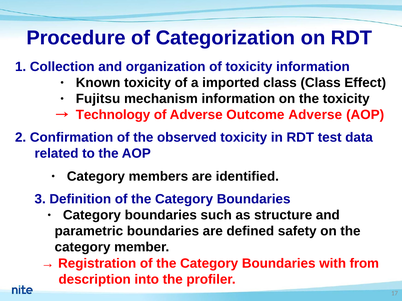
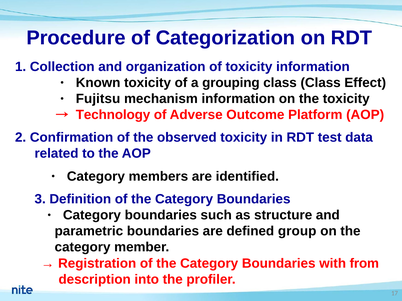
imported: imported -> grouping
Outcome Adverse: Adverse -> Platform
safety: safety -> group
